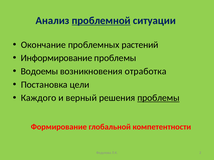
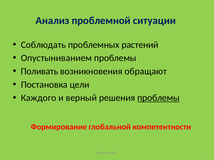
проблемной underline: present -> none
Окончание: Окончание -> Соблюдать
Информирование: Информирование -> Опустыниванием
Водоемы: Водоемы -> Поливать
отработка: отработка -> обращают
